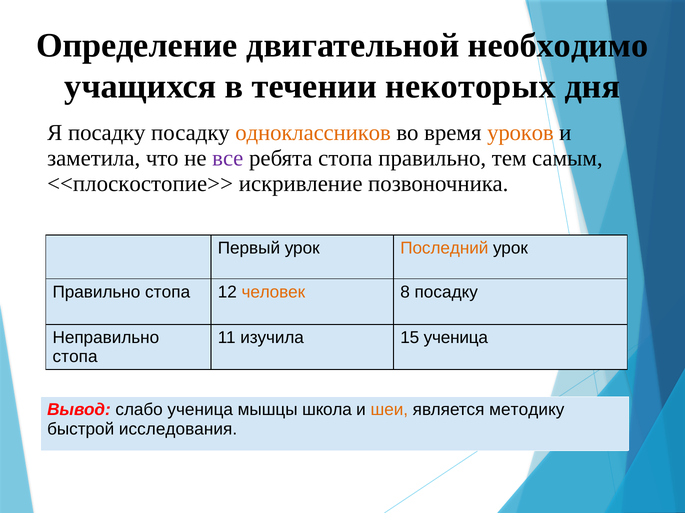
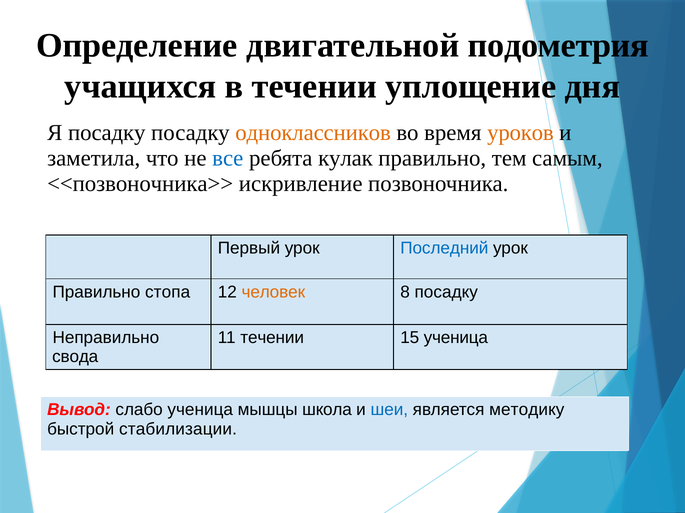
необходимо: необходимо -> подометрия
некоторых: некоторых -> уплощение
все colour: purple -> blue
ребята стопа: стопа -> кулак
<<плоскостопие>>: <<плоскостопие>> -> <<позвоночника>>
Последний colour: orange -> blue
11 изучила: изучила -> течении
стопа at (75, 357): стопа -> свода
шеи colour: orange -> blue
исследования: исследования -> стабилизации
